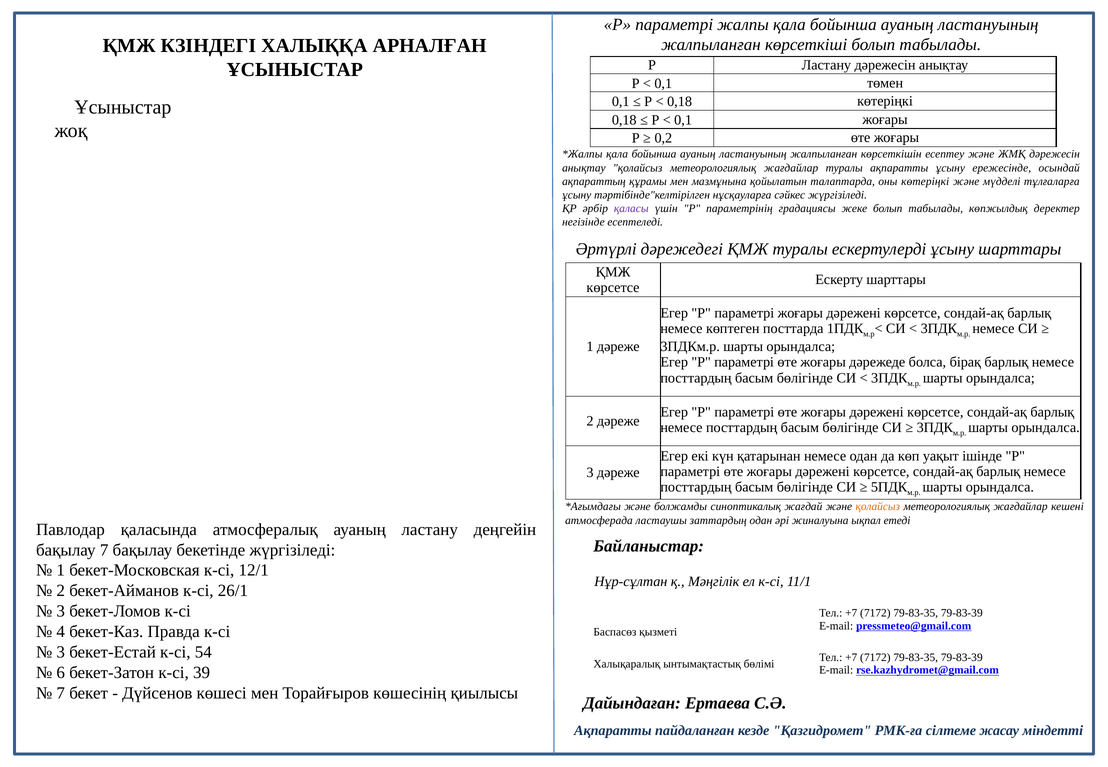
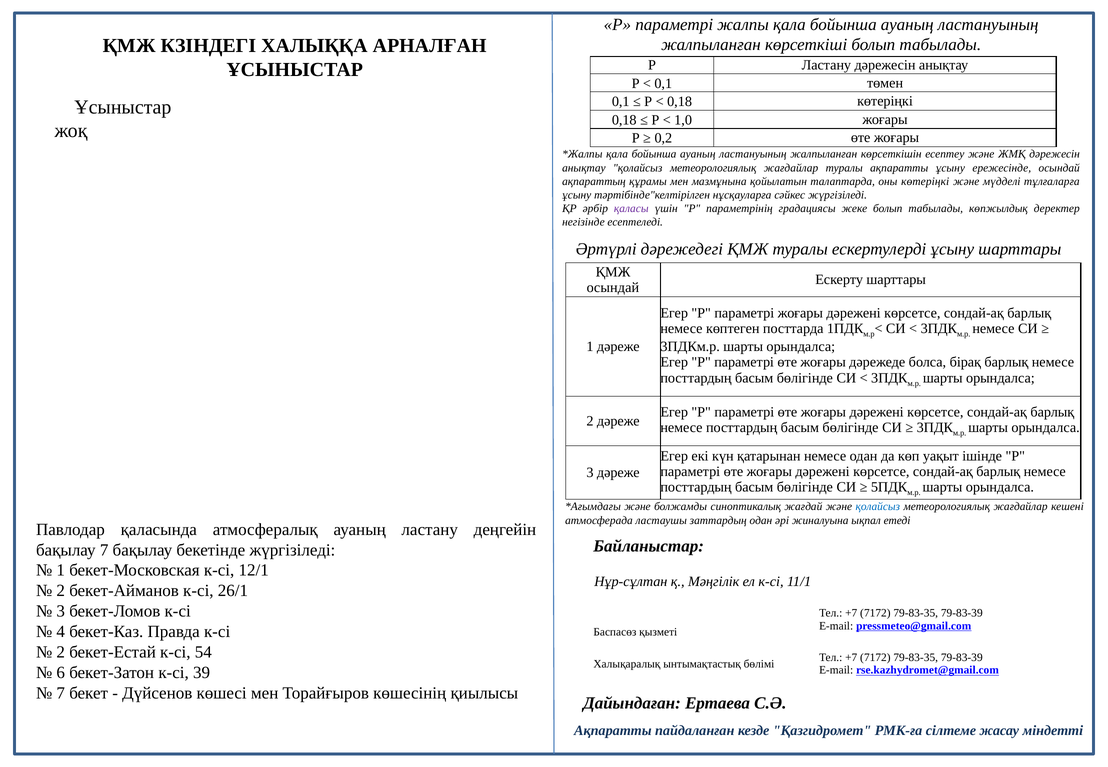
0,1 at (683, 120): 0,1 -> 1,0
көрсетсе at (613, 288): көрсетсе -> осындай
қолайсыз at (878, 507) colour: orange -> blue
3 at (61, 652): 3 -> 2
